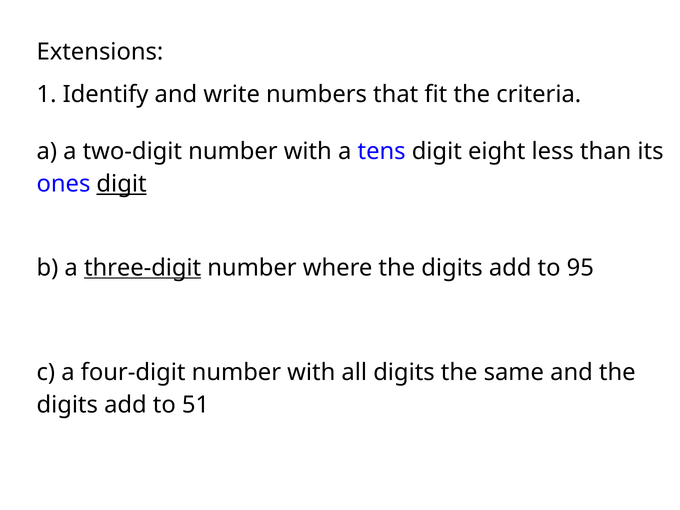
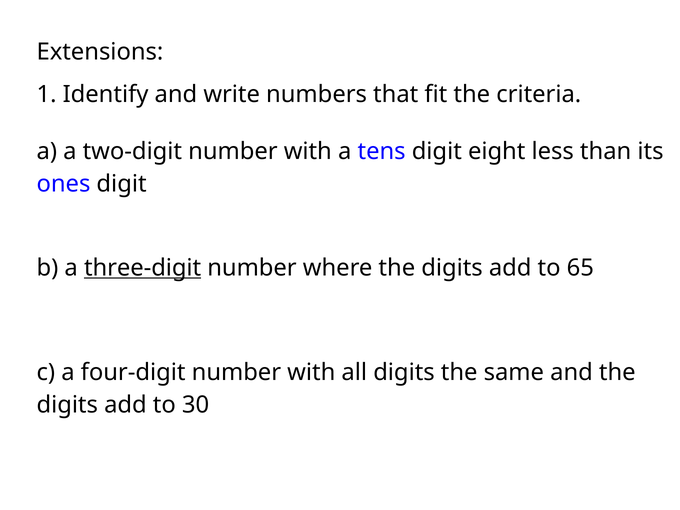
digit at (122, 184) underline: present -> none
95: 95 -> 65
51: 51 -> 30
